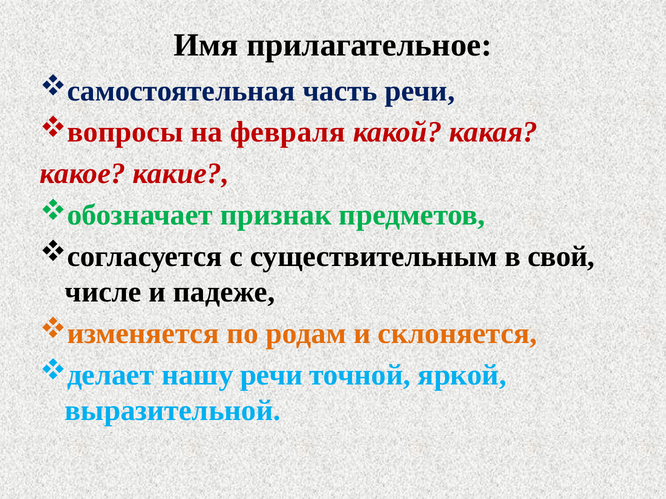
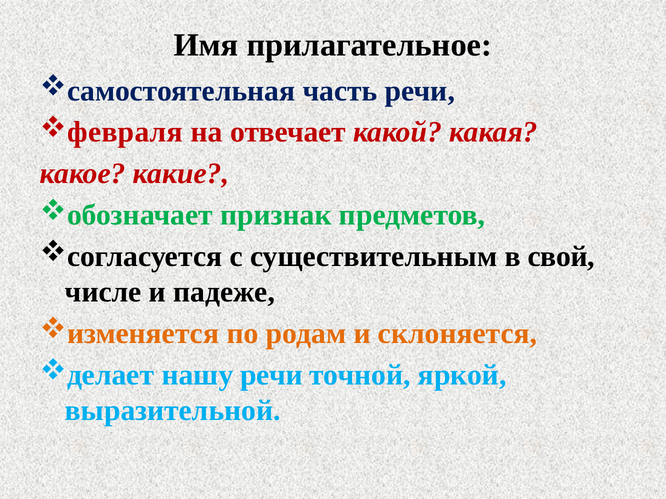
вопросы: вопросы -> февраля
февраля: февраля -> отвечает
